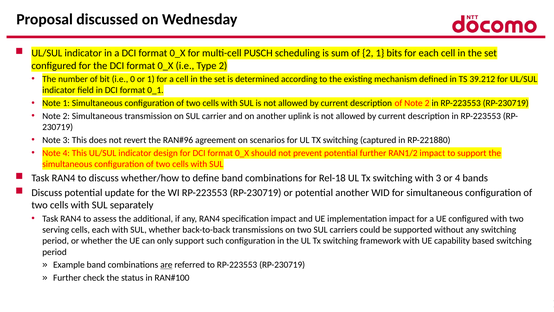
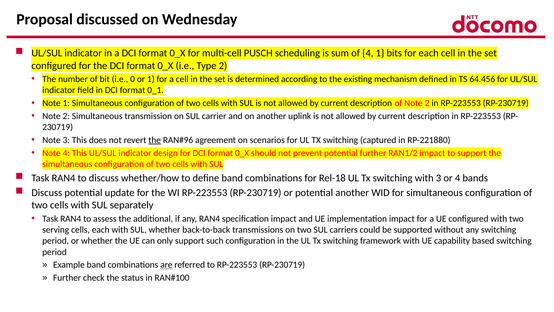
of 2: 2 -> 4
39.212: 39.212 -> 64.456
the at (155, 140) underline: none -> present
